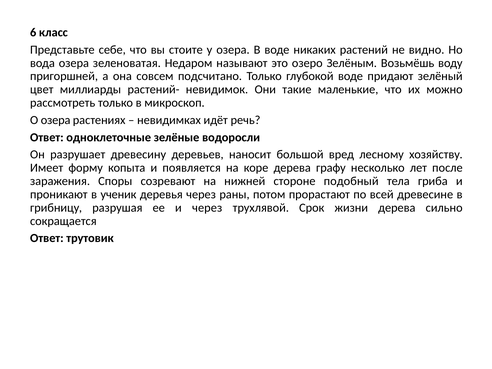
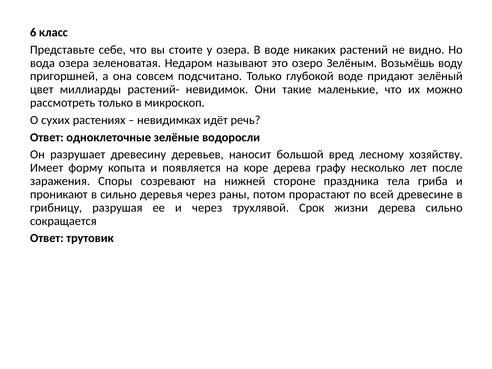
О озера: озера -> сухих
подобный: подобный -> праздника
в ученик: ученик -> сильно
